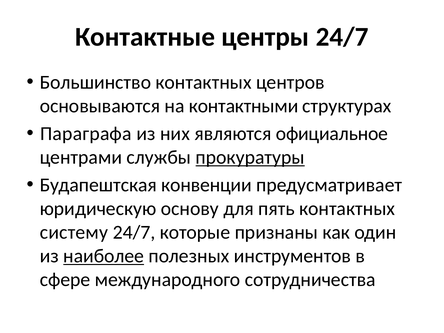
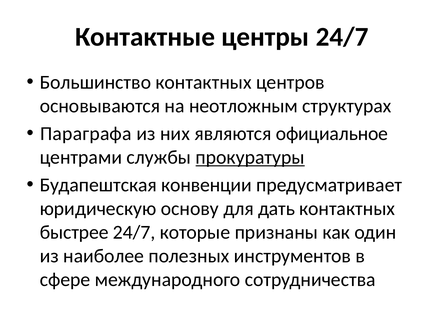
контактными: контактными -> неотложным
пять: пять -> дать
систему: систему -> быстрее
наиболее underline: present -> none
